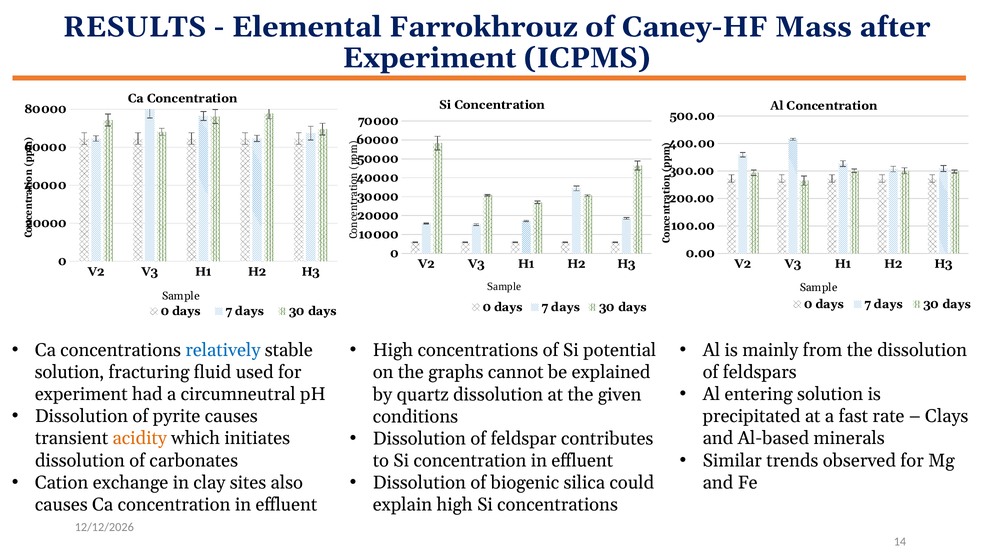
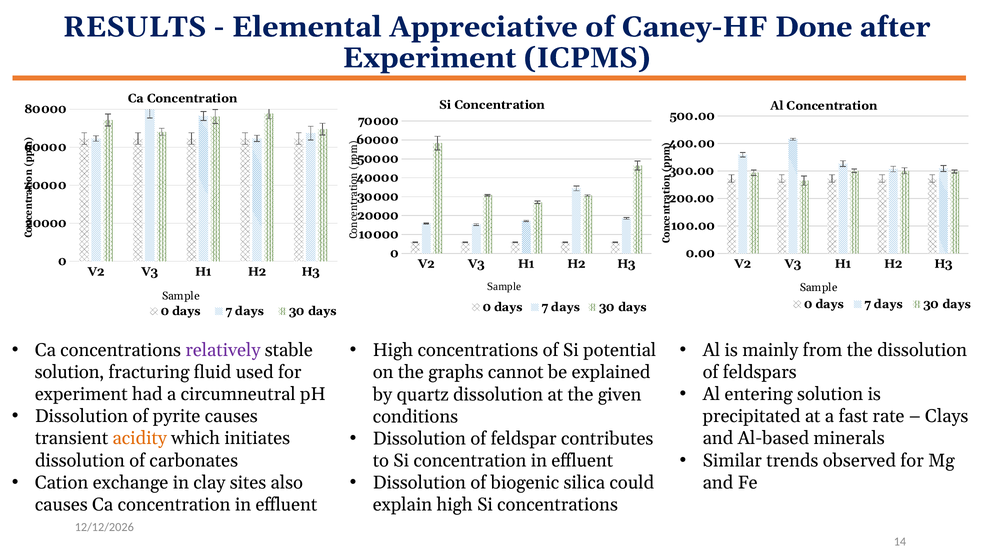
Farrokhrouz: Farrokhrouz -> Appreciative
Mass: Mass -> Done
relatively colour: blue -> purple
